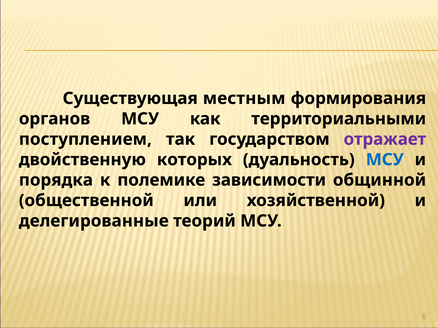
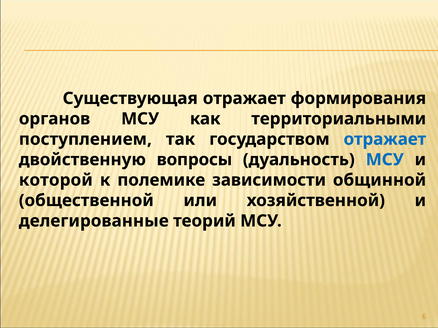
Существующая местным: местным -> отражает
отражает at (385, 139) colour: purple -> blue
которых: которых -> вопросы
порядка: порядка -> которой
